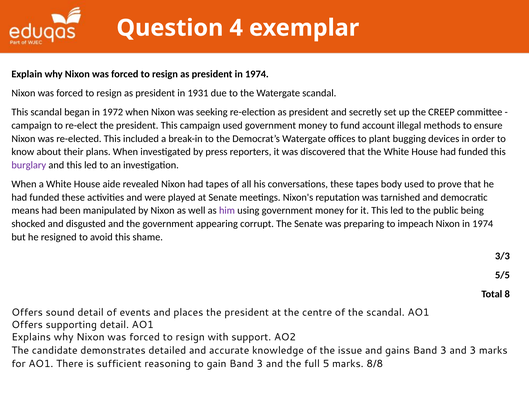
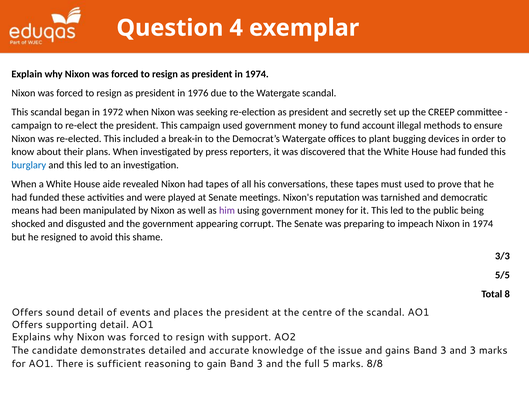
1931: 1931 -> 1976
burglary colour: purple -> blue
body: body -> must
